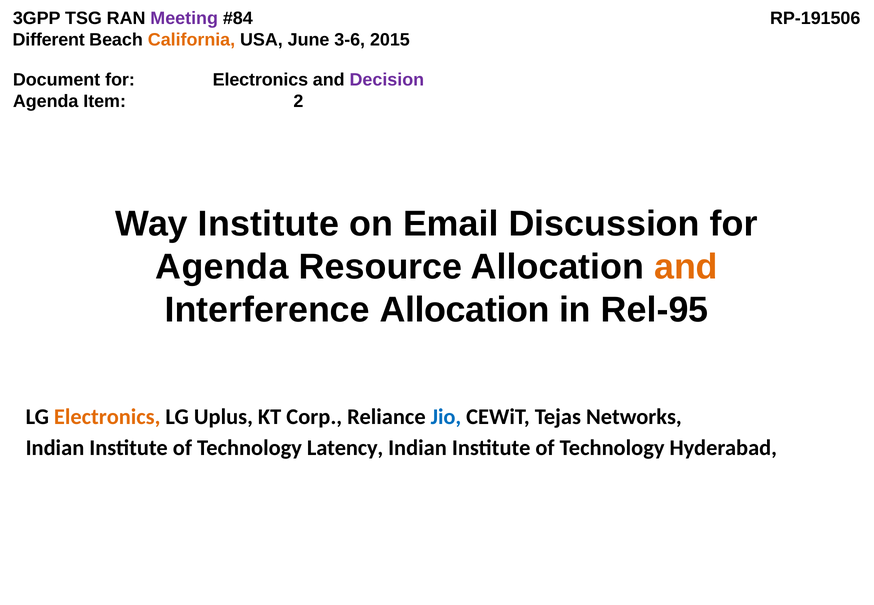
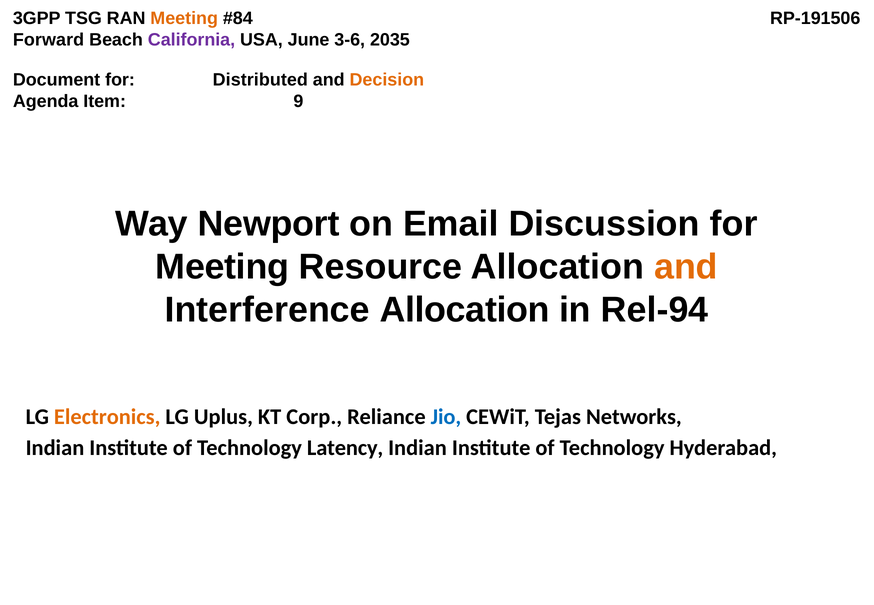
Meeting at (184, 18) colour: purple -> orange
Different: Different -> Forward
California colour: orange -> purple
2015: 2015 -> 2035
for Electronics: Electronics -> Distributed
Decision colour: purple -> orange
2: 2 -> 9
Way Institute: Institute -> Newport
Agenda at (222, 267): Agenda -> Meeting
Rel-95: Rel-95 -> Rel-94
